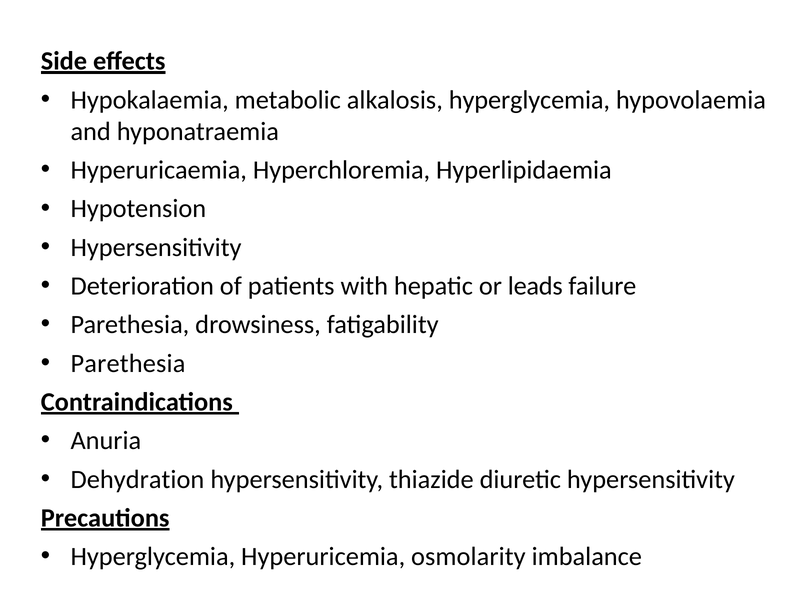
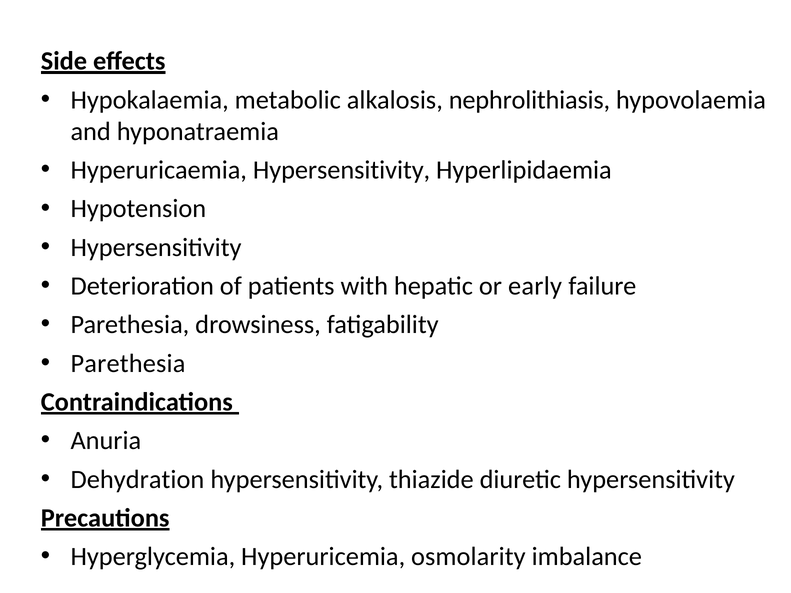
alkalosis hyperglycemia: hyperglycemia -> nephrolithiasis
Hyperuricaemia Hyperchloremia: Hyperchloremia -> Hypersensitivity
leads: leads -> early
